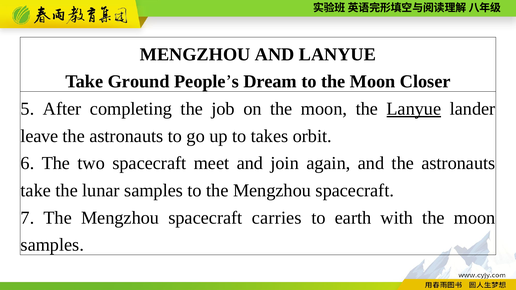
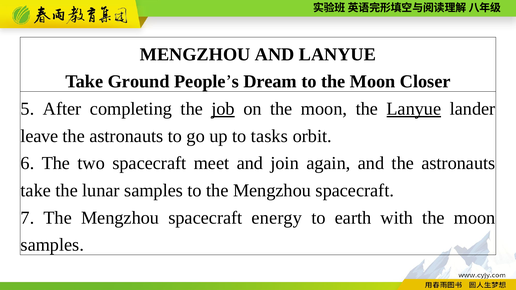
job underline: none -> present
takes: takes -> tasks
carries: carries -> energy
